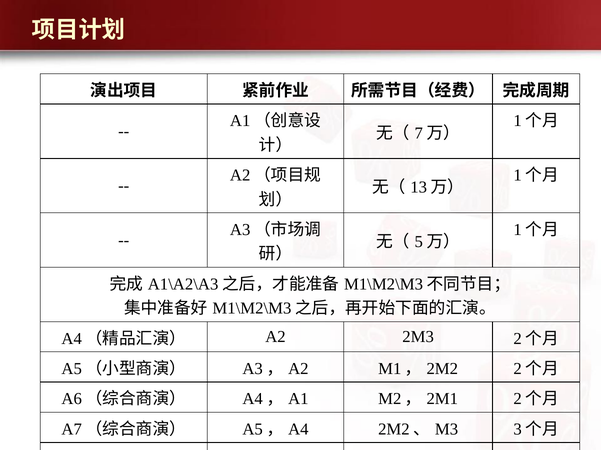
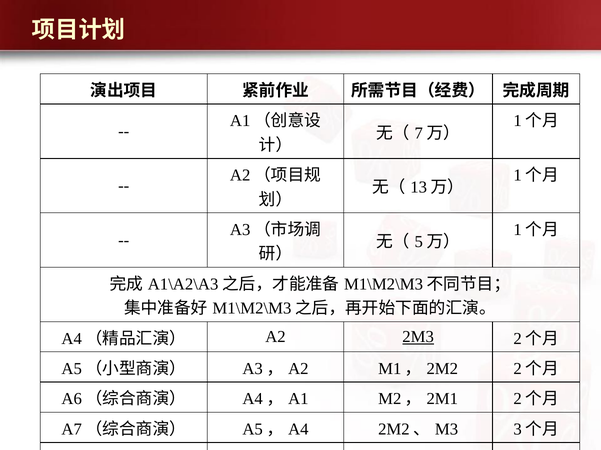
2M3 at (418, 337) underline: none -> present
